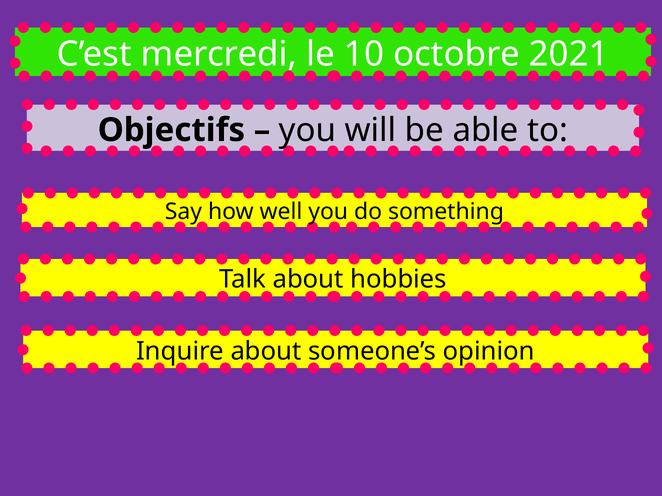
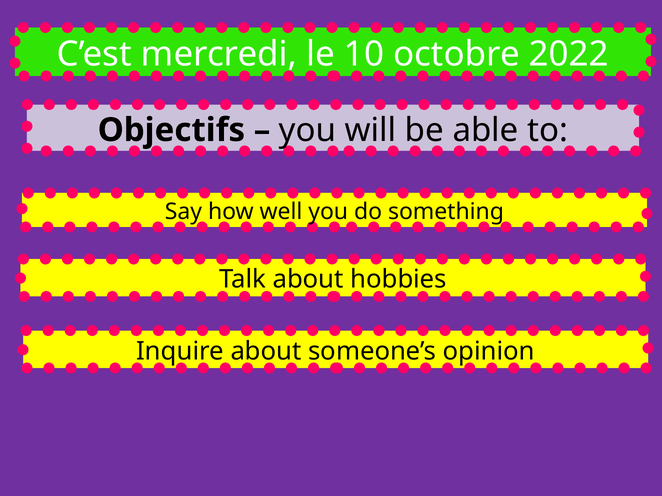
2021: 2021 -> 2022
